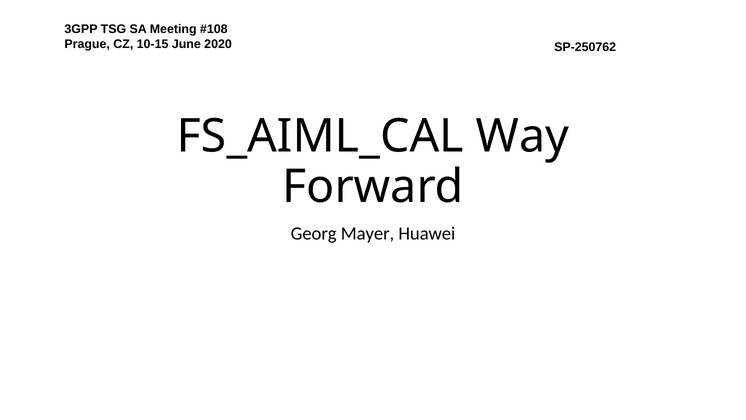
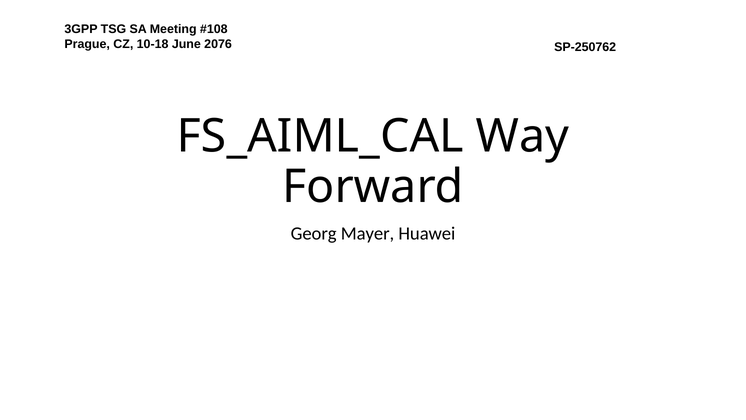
10-15: 10-15 -> 10-18
2020: 2020 -> 2076
